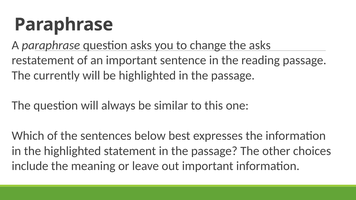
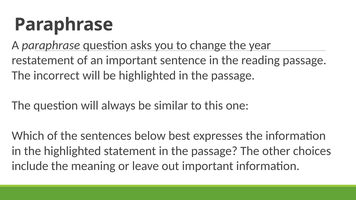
the asks: asks -> year
currently: currently -> incorrect
